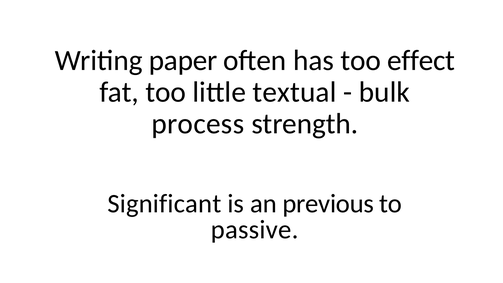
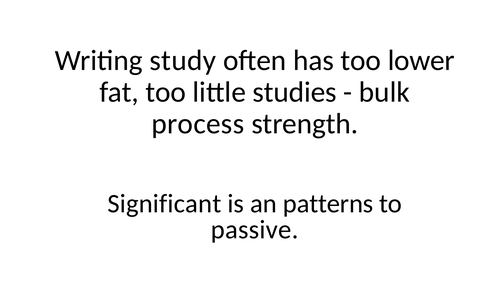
paper: paper -> study
effect: effect -> lower
textual: textual -> studies
previous: previous -> patterns
